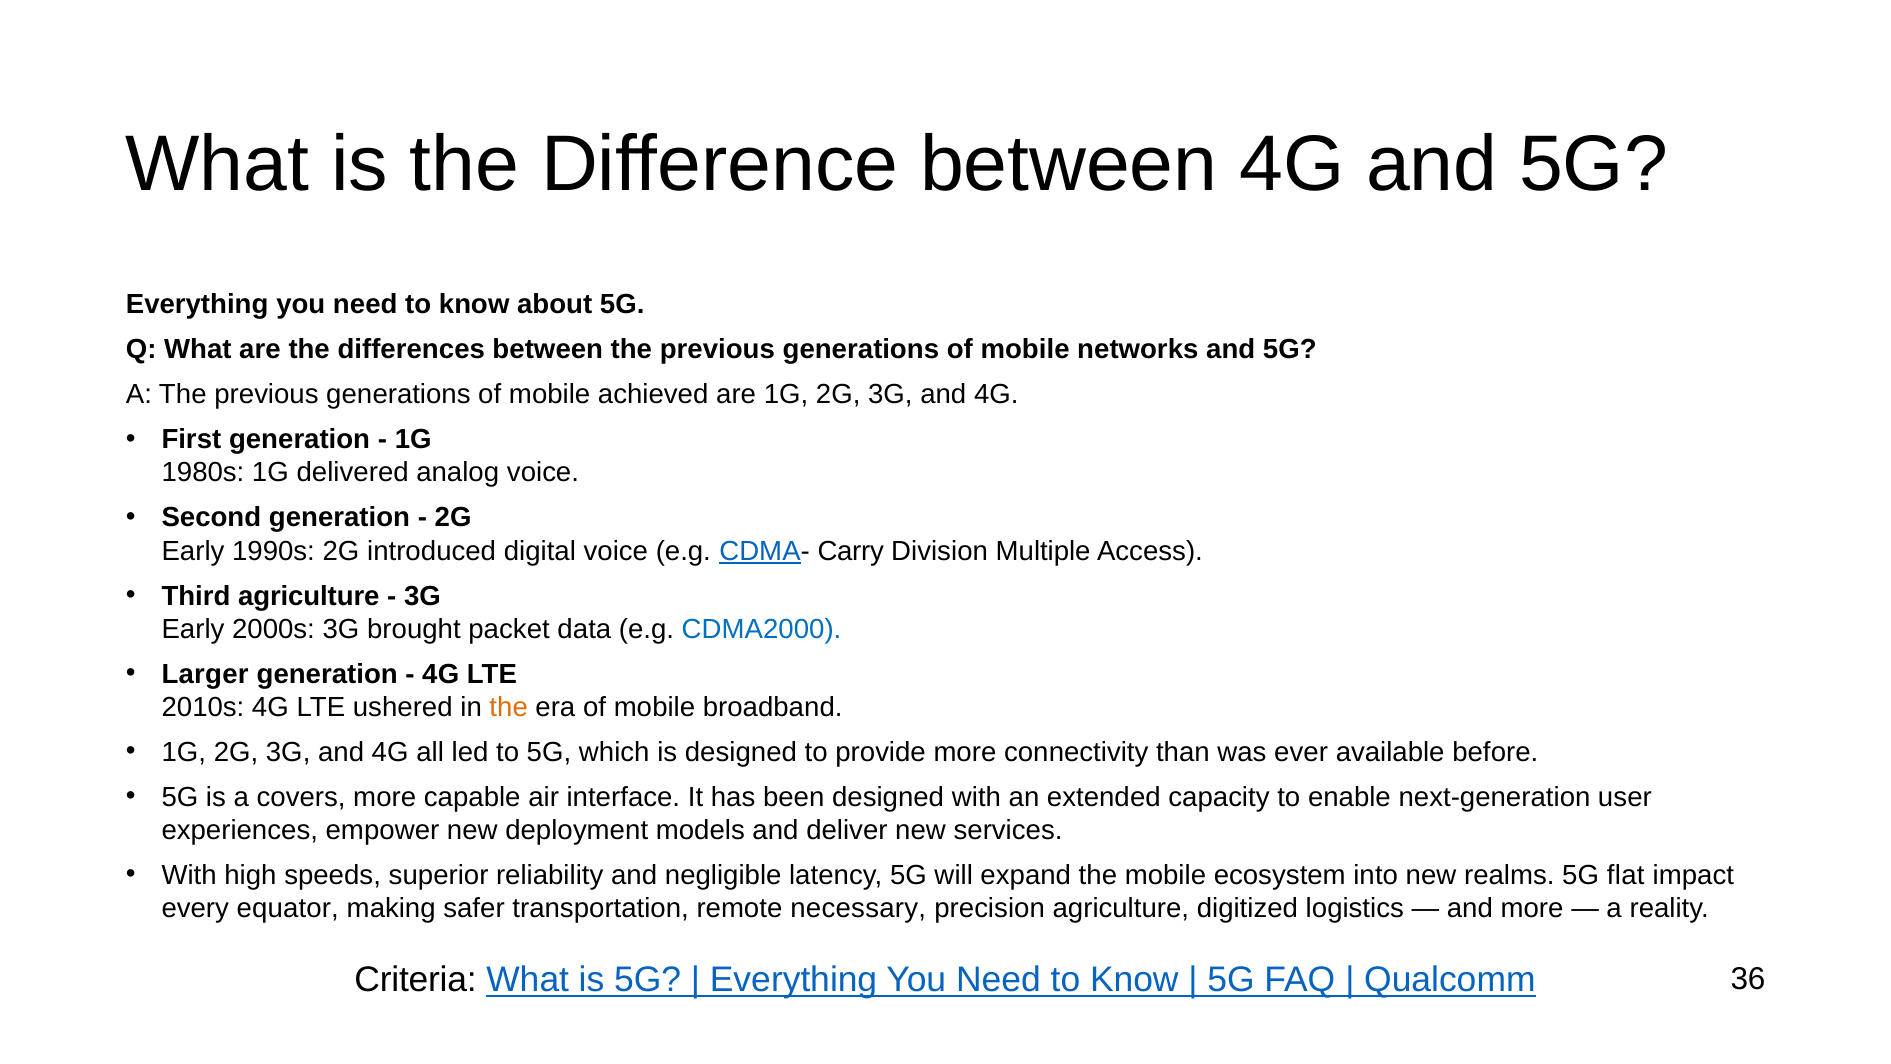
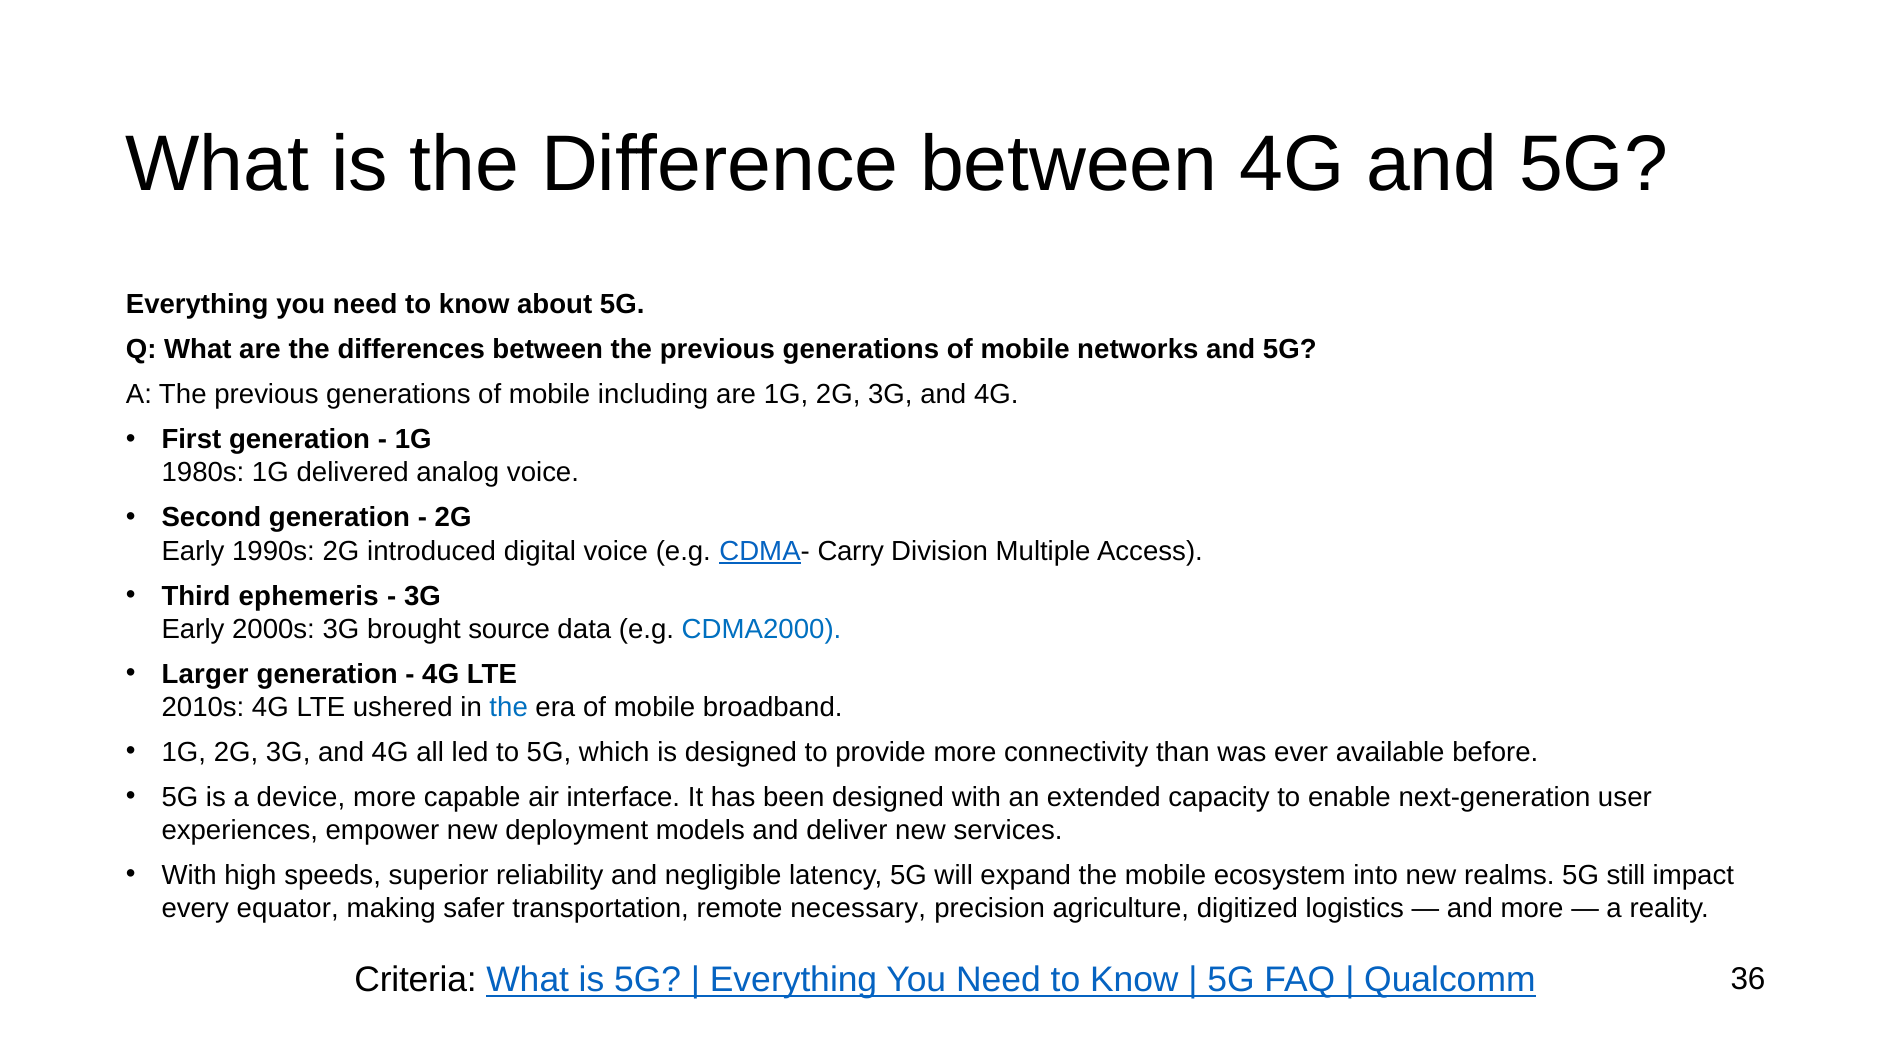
achieved: achieved -> including
Third agriculture: agriculture -> ephemeris
packet: packet -> source
the at (509, 707) colour: orange -> blue
covers: covers -> device
flat: flat -> still
